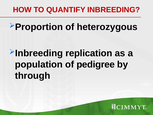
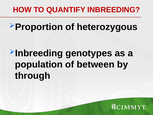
replication: replication -> genotypes
pedigree: pedigree -> between
